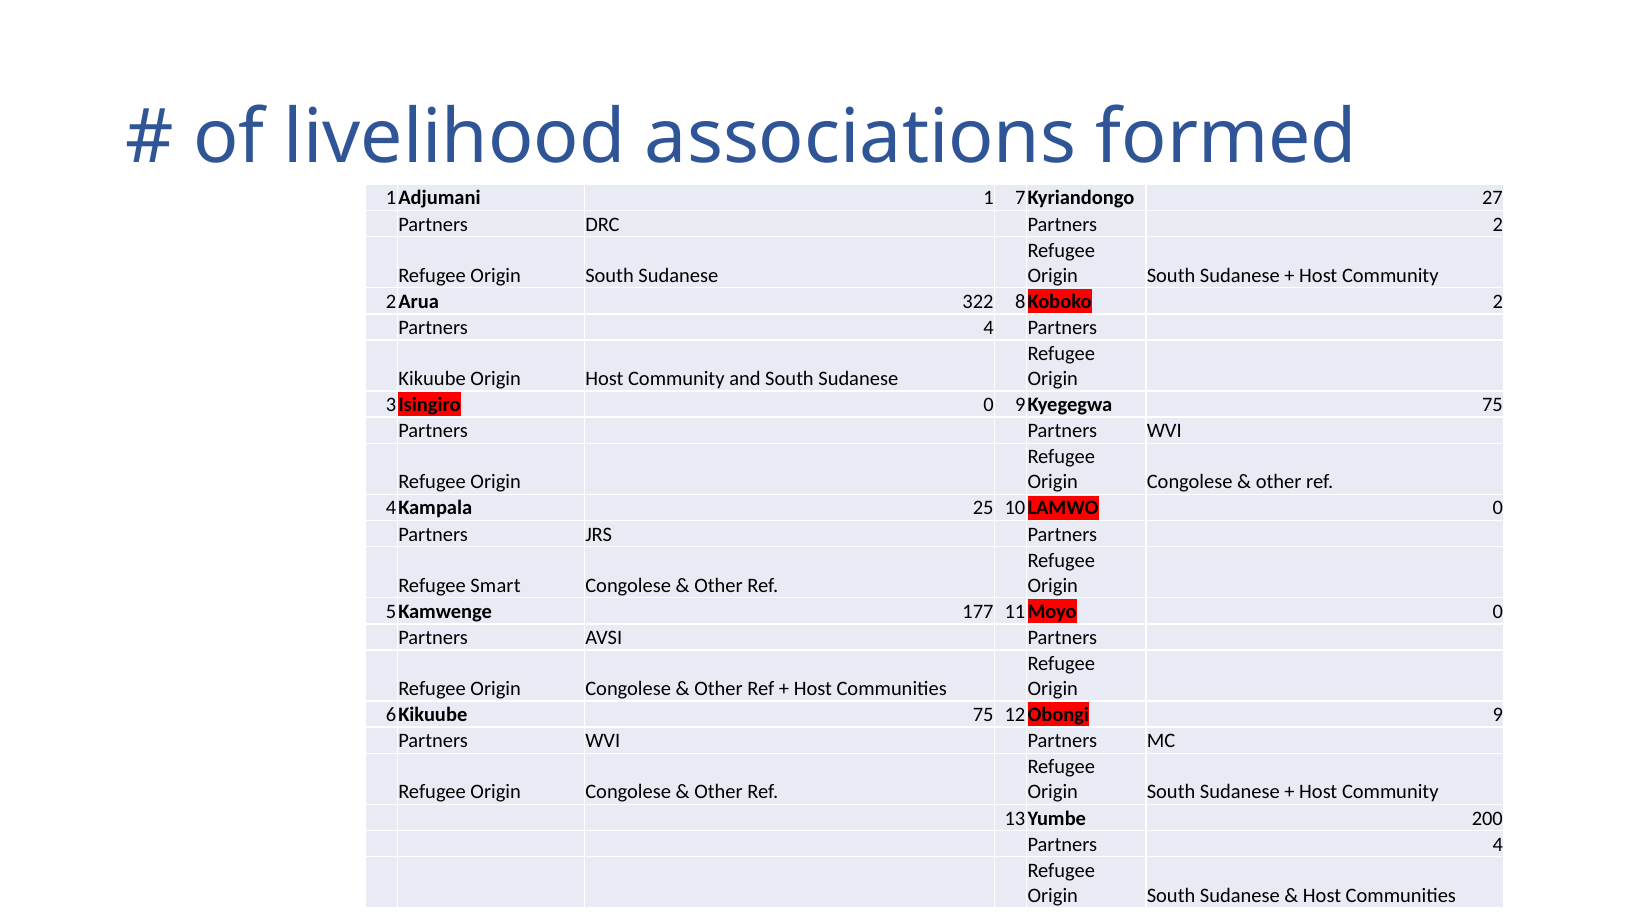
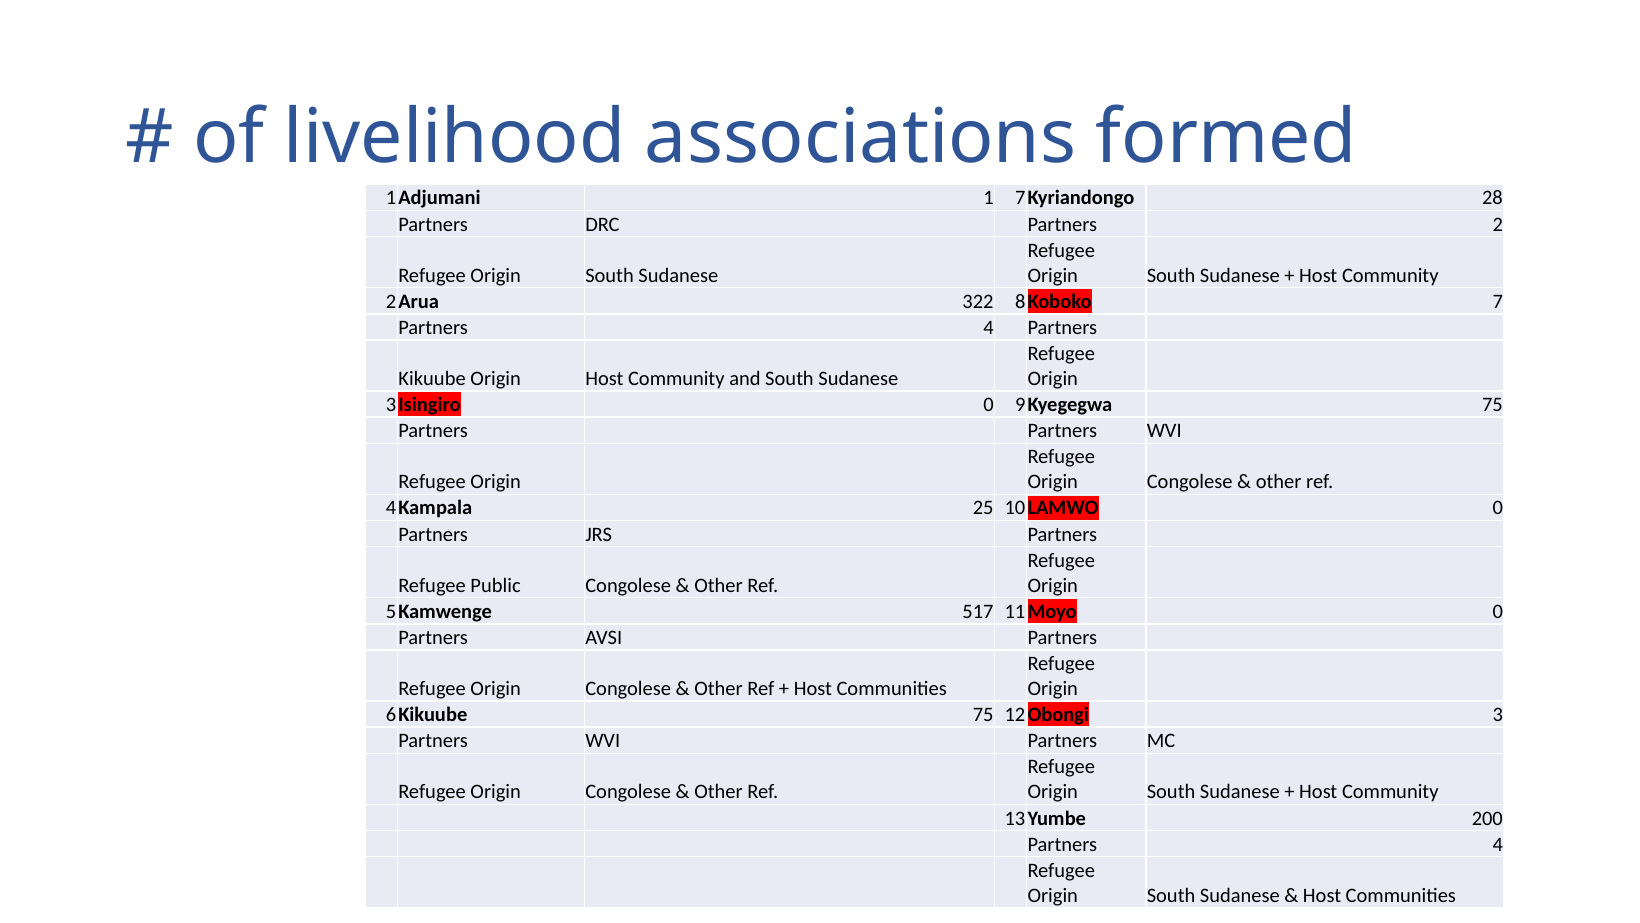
27: 27 -> 28
2 at (1498, 301): 2 -> 7
Smart: Smart -> Public
177: 177 -> 517
9: 9 -> 3
